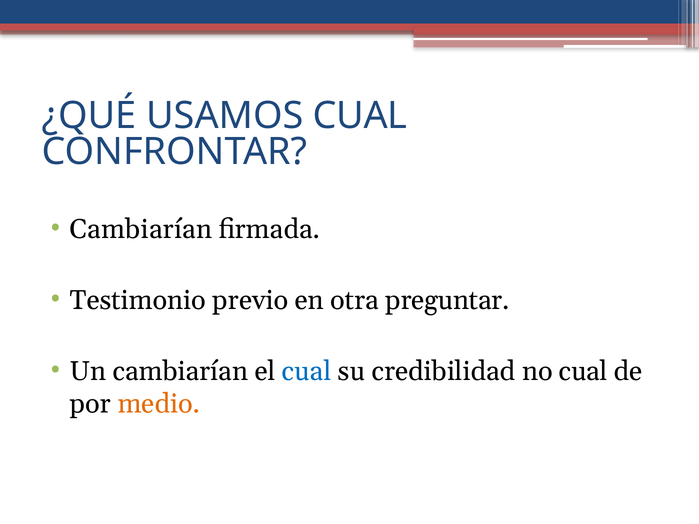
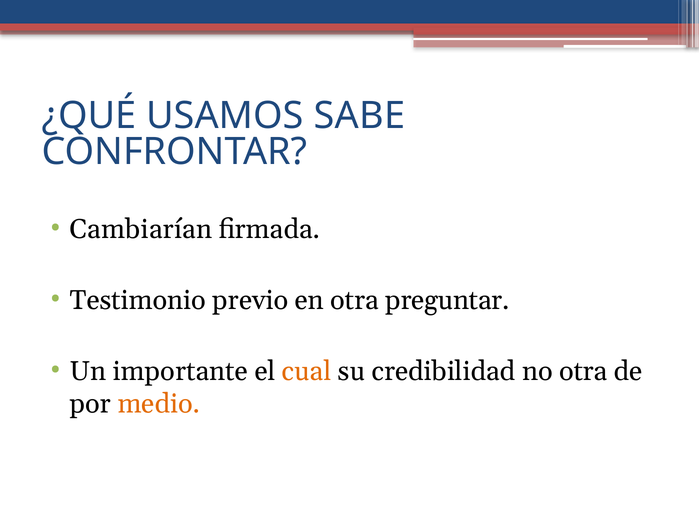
USAMOS CUAL: CUAL -> SABE
Un cambiarían: cambiarían -> importante
cual at (307, 371) colour: blue -> orange
no cual: cual -> otra
